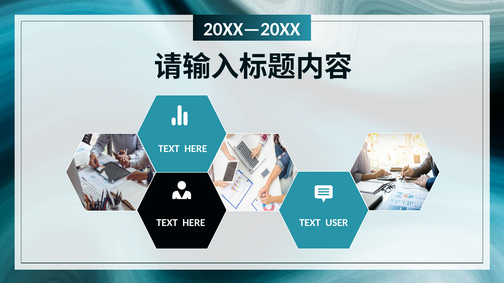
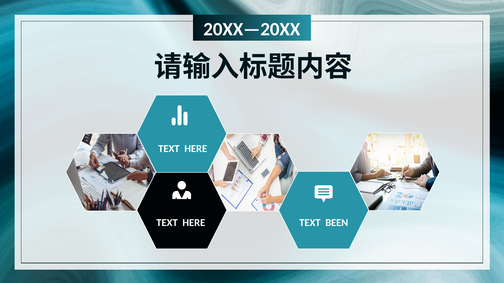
USER: USER -> BEEN
